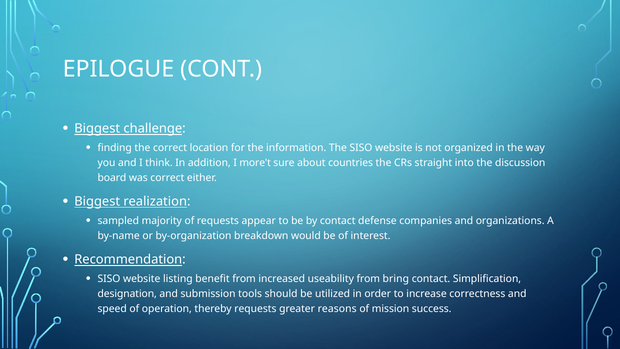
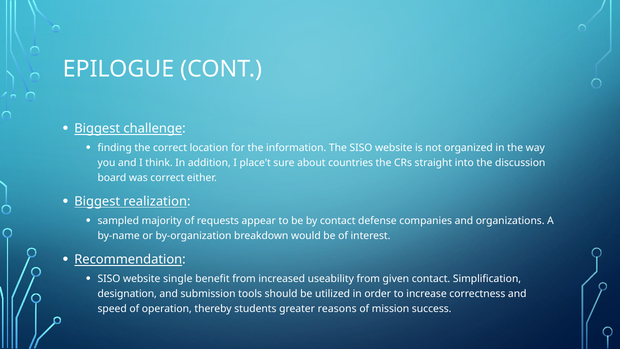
more't: more't -> place't
listing: listing -> single
bring: bring -> given
thereby requests: requests -> students
